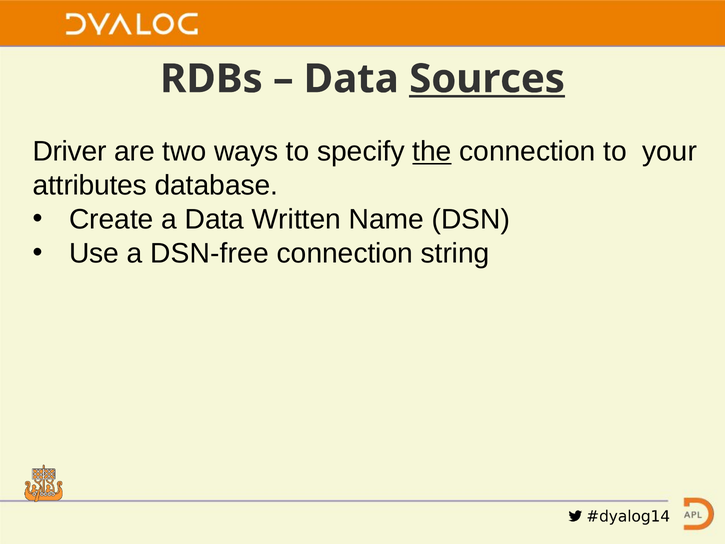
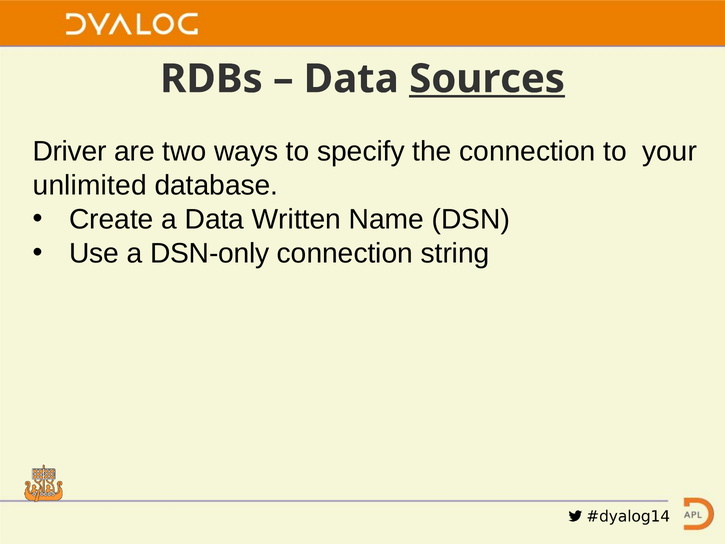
the underline: present -> none
attributes: attributes -> unlimited
DSN-free: DSN-free -> DSN-only
